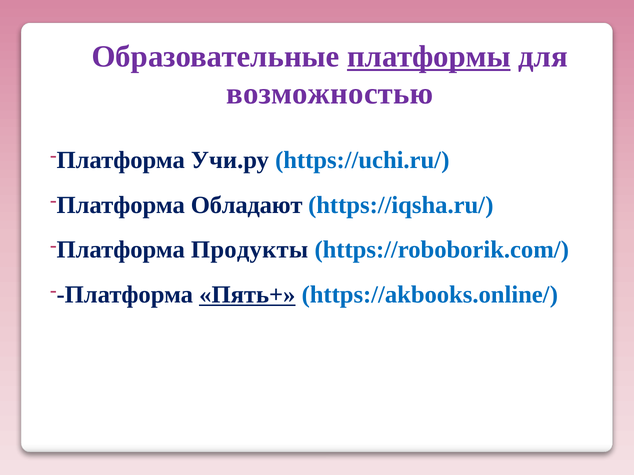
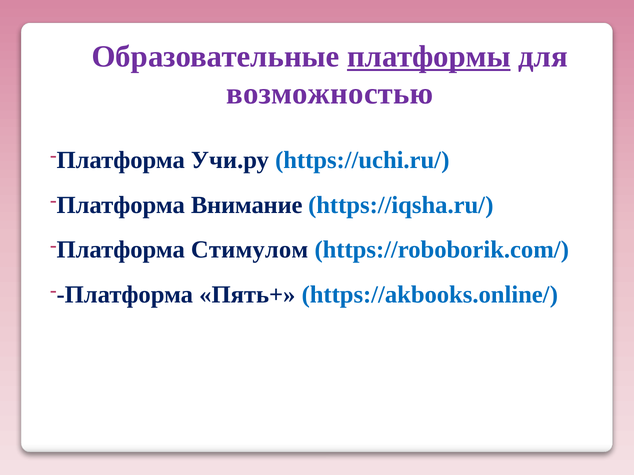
Обладают: Обладают -> Внимание
Продукты: Продукты -> Стимулом
Пять+ underline: present -> none
